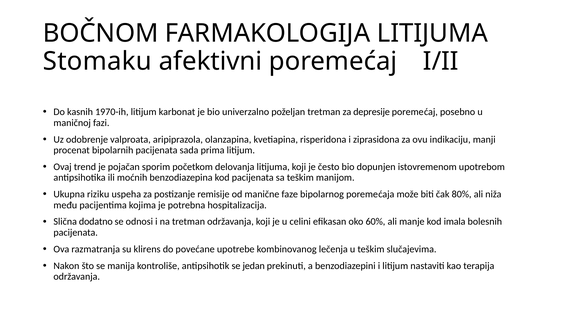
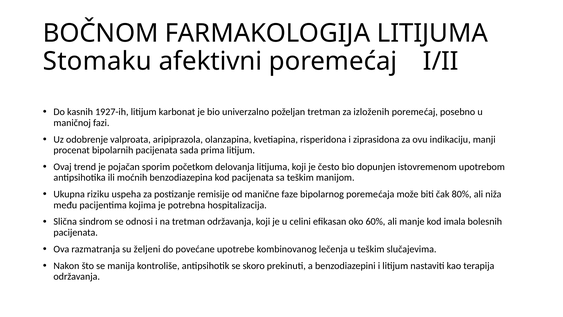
1970-ih: 1970-ih -> 1927-ih
depresije: depresije -> izloženih
dodatno: dodatno -> sindrom
klirens: klirens -> željeni
jedan: jedan -> skoro
